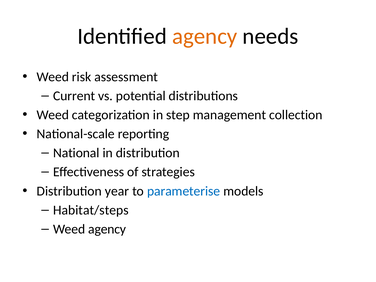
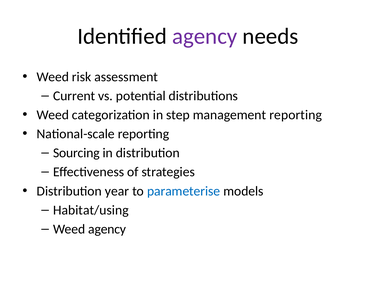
agency at (205, 36) colour: orange -> purple
management collection: collection -> reporting
National: National -> Sourcing
Habitat/steps: Habitat/steps -> Habitat/using
